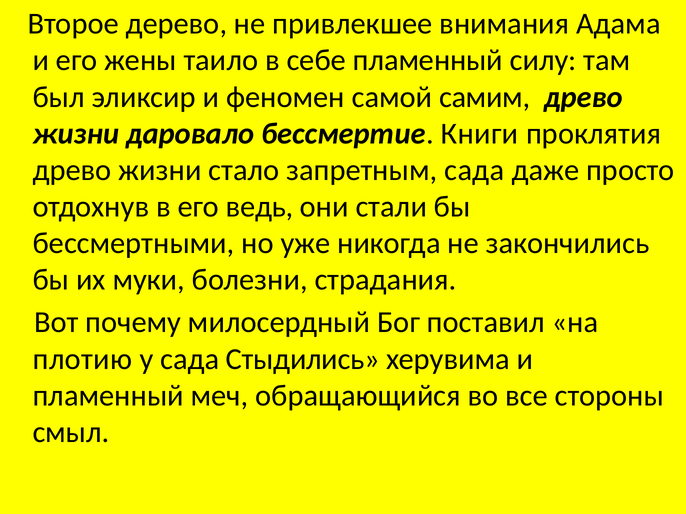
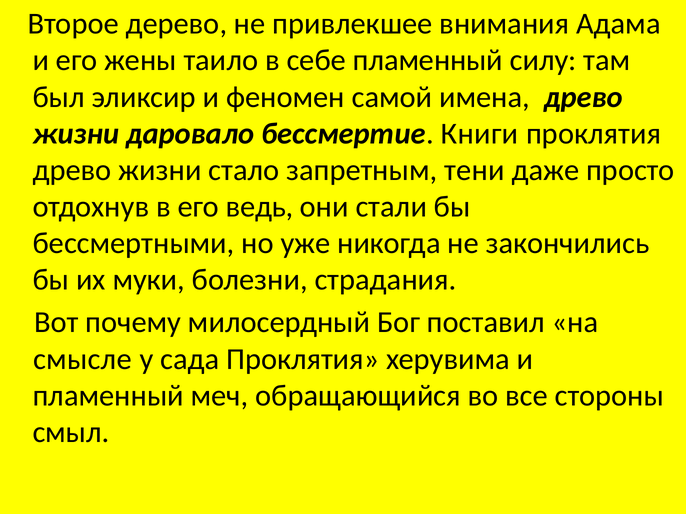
самим: самим -> имена
запретным сада: сада -> тени
плотию: плотию -> смысле
сада Стыдились: Стыдились -> Проклятия
